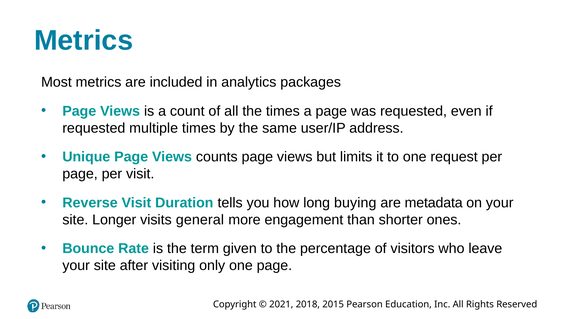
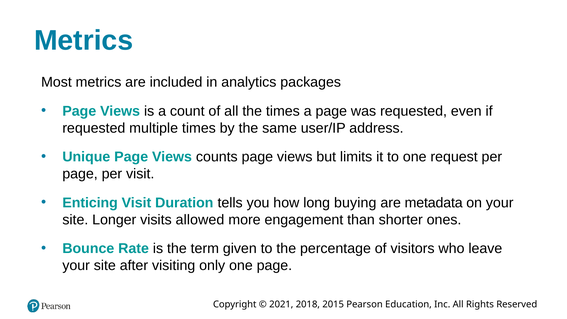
Reverse: Reverse -> Enticing
general: general -> allowed
